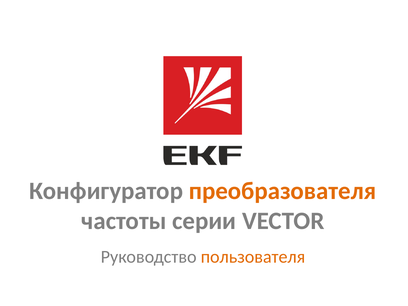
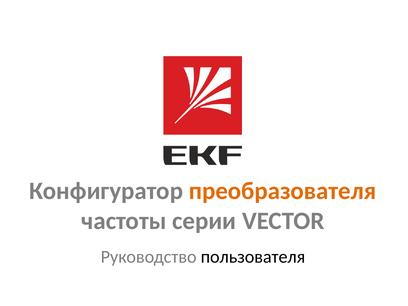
пользователя colour: orange -> black
